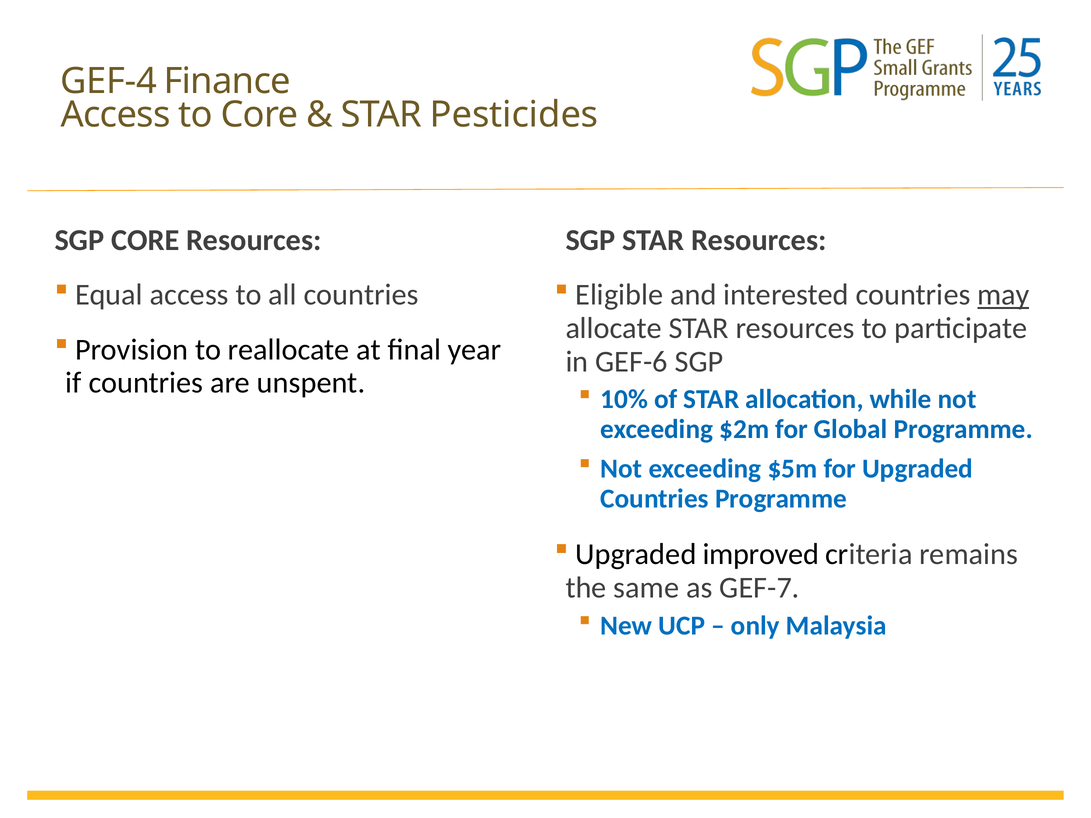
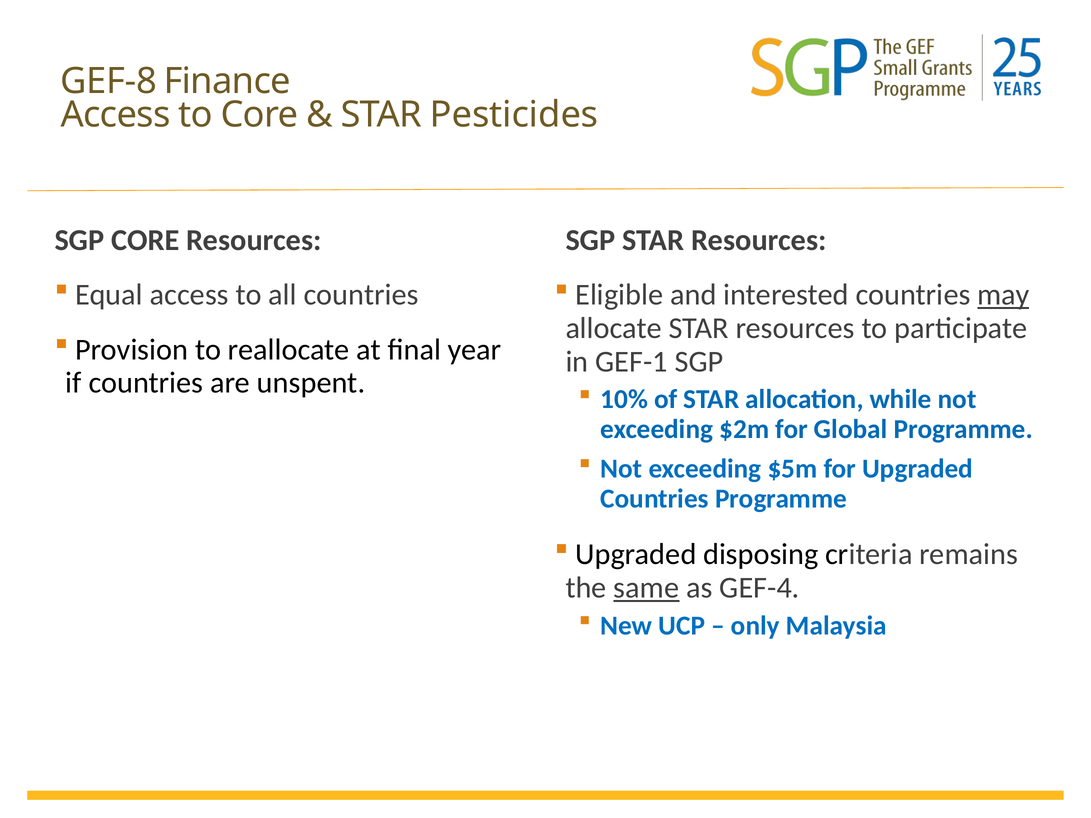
GEF-4: GEF-4 -> GEF-8
GEF-6: GEF-6 -> GEF-1
improved: improved -> disposing
same underline: none -> present
GEF-7: GEF-7 -> GEF-4
